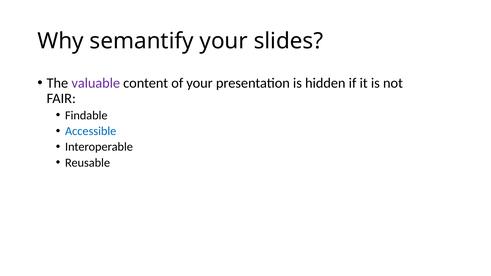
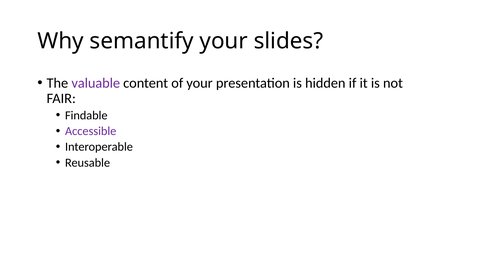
Accessible colour: blue -> purple
